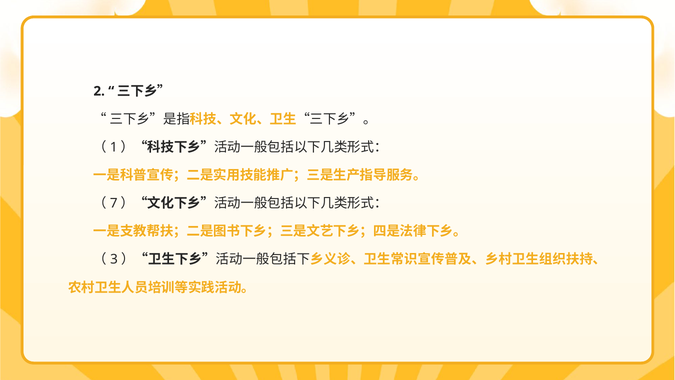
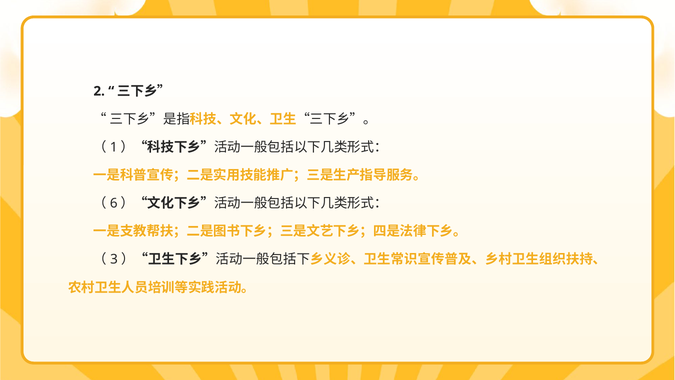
7: 7 -> 6
